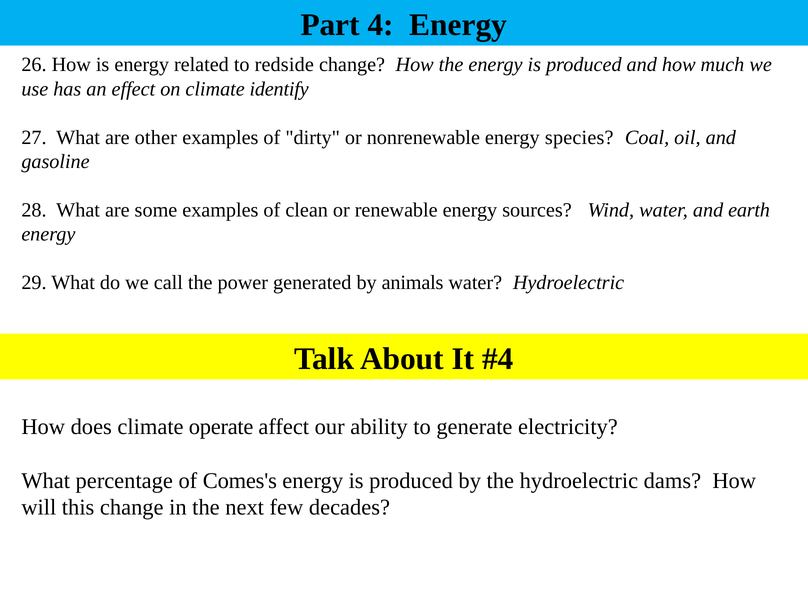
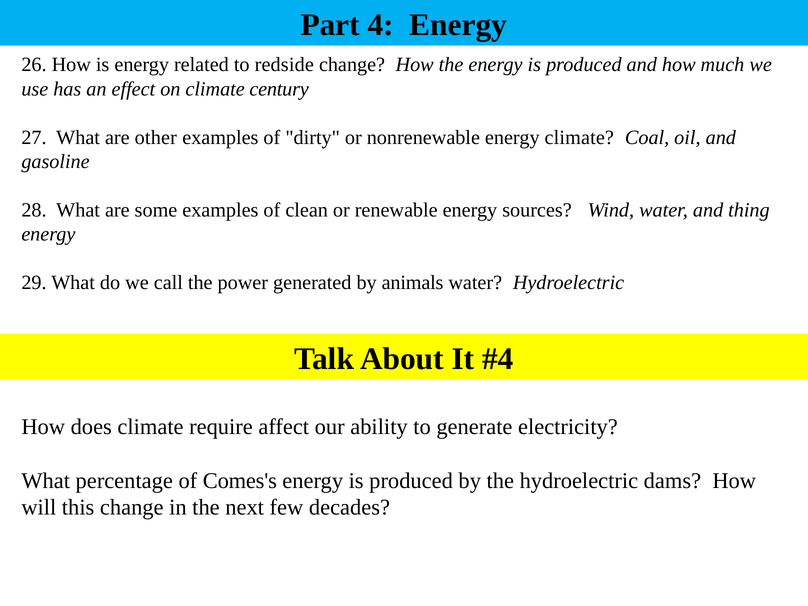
identify: identify -> century
energy species: species -> climate
earth: earth -> thing
operate: operate -> require
